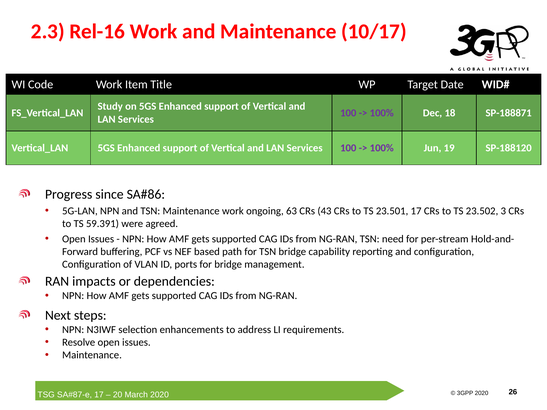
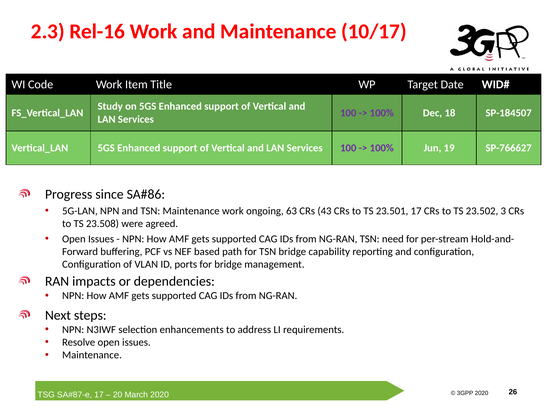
SP-188871: SP-188871 -> SP-184507
SP-188120: SP-188120 -> SP-766627
59.391: 59.391 -> 23.508
